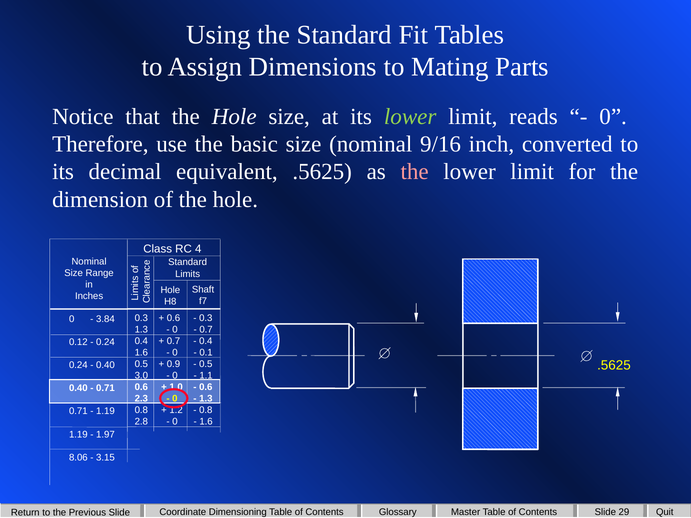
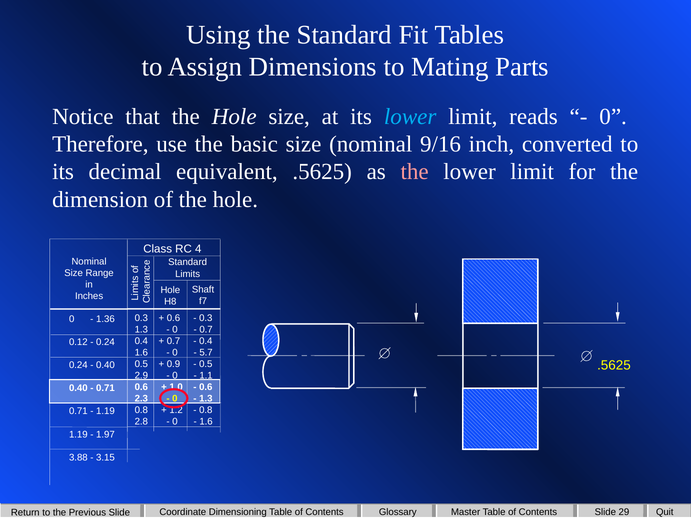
lower at (410, 117) colour: light green -> light blue
3.84: 3.84 -> 1.36
0.1: 0.1 -> 5.7
3.0: 3.0 -> 2.9
8.06: 8.06 -> 3.88
